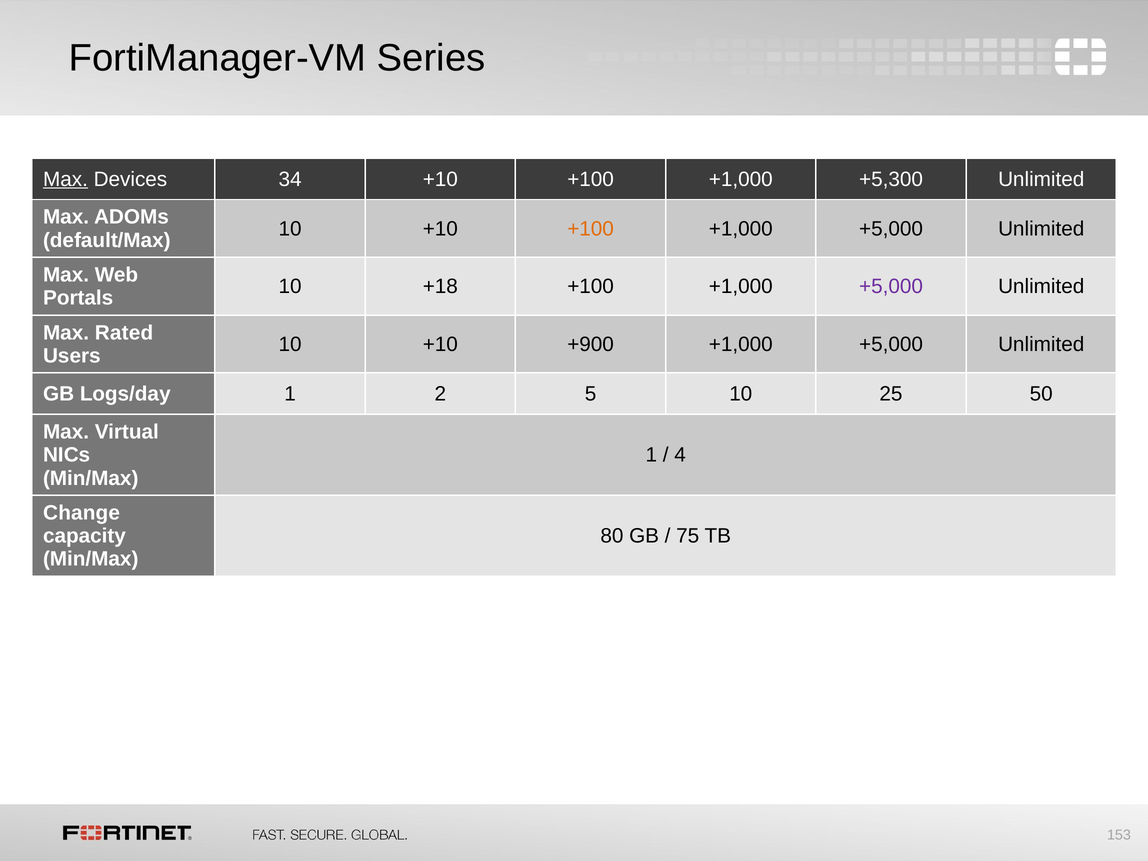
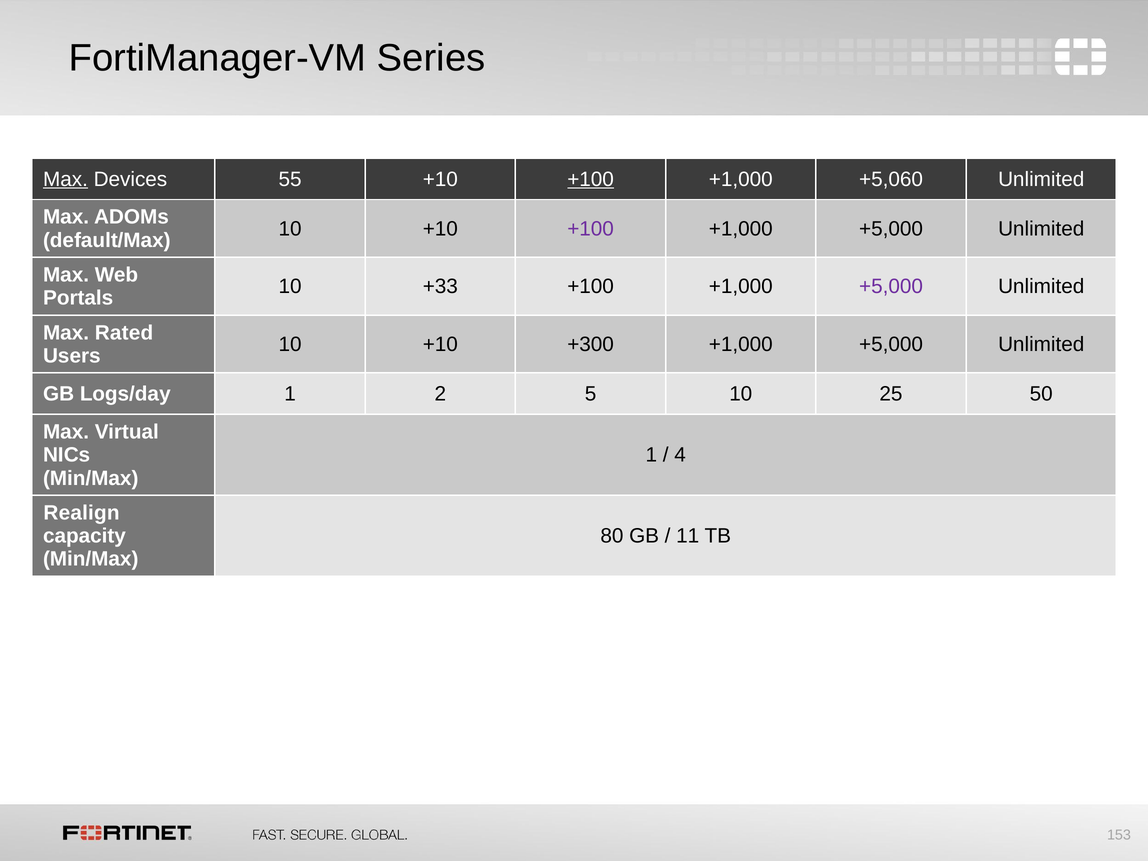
34: 34 -> 55
+100 at (591, 179) underline: none -> present
+5,300: +5,300 -> +5,060
+100 at (591, 229) colour: orange -> purple
+18: +18 -> +33
+900: +900 -> +300
Change: Change -> Realign
75: 75 -> 11
